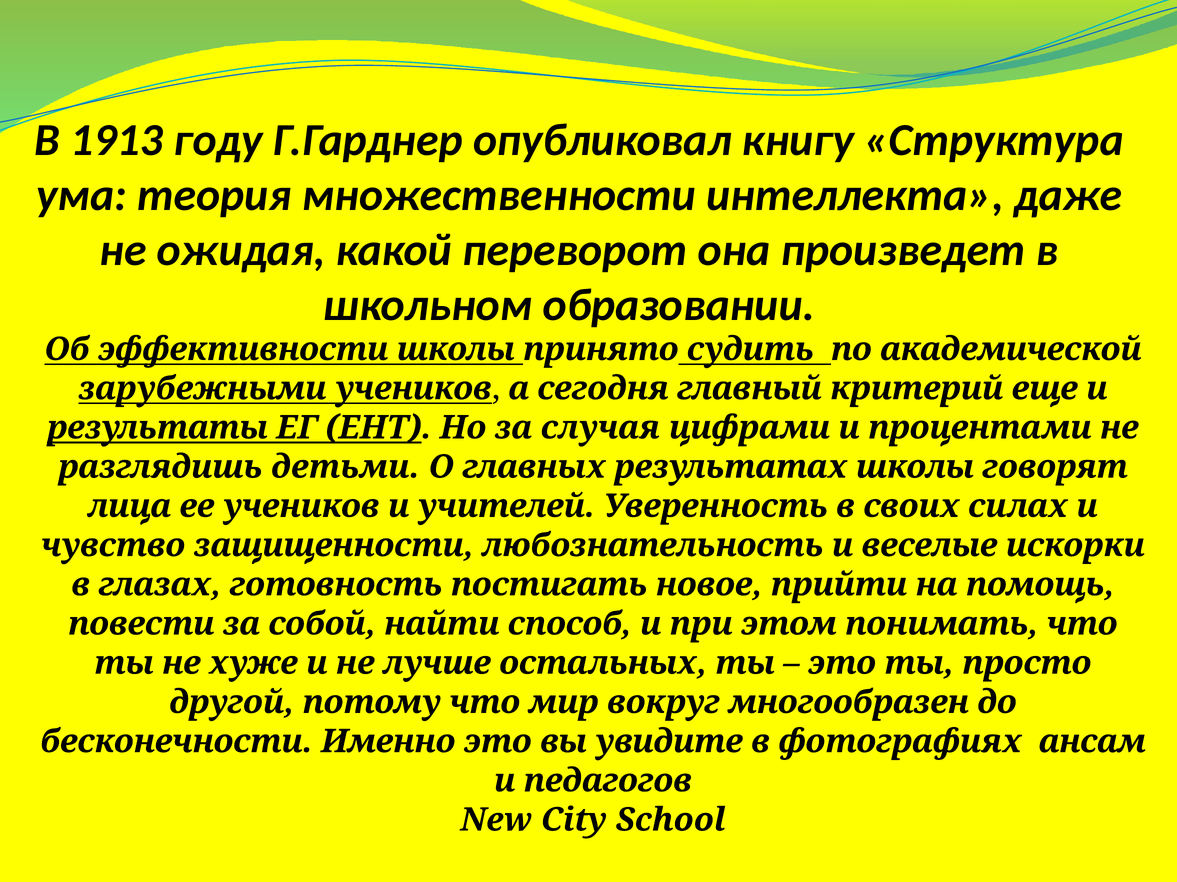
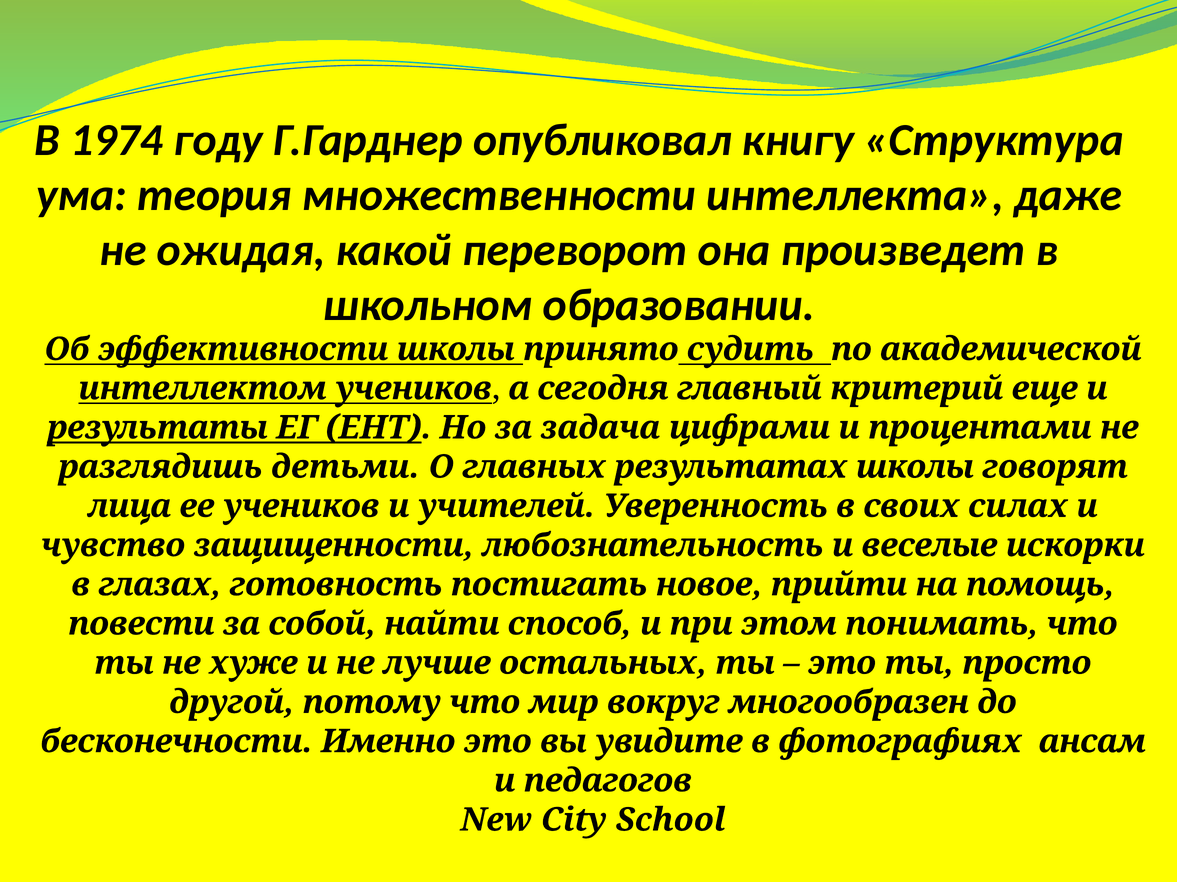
1913: 1913 -> 1974
зарубежными: зарубежными -> интеллектом
случая: случая -> задача
